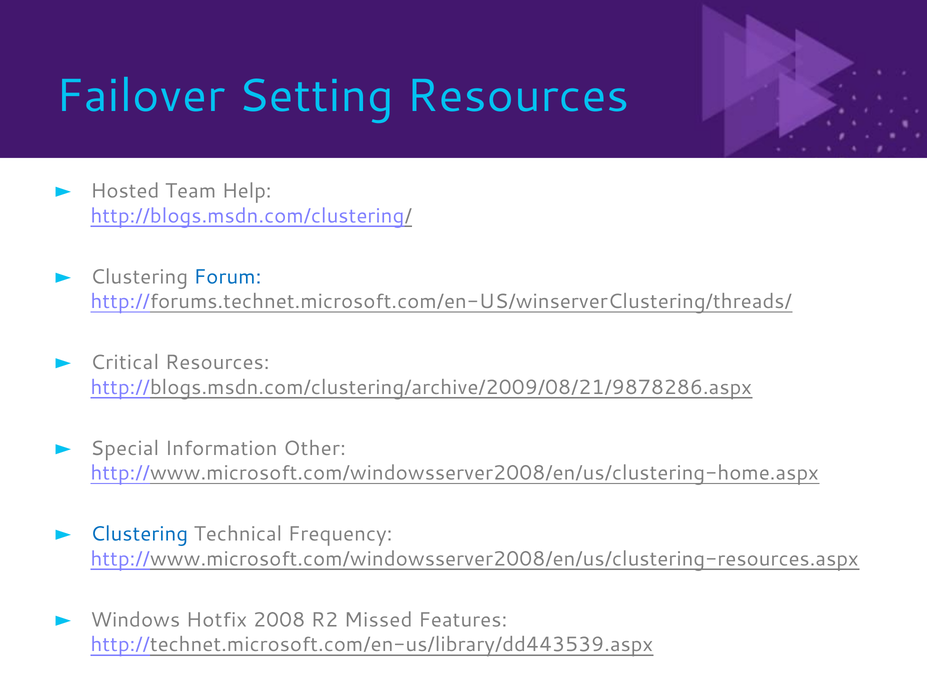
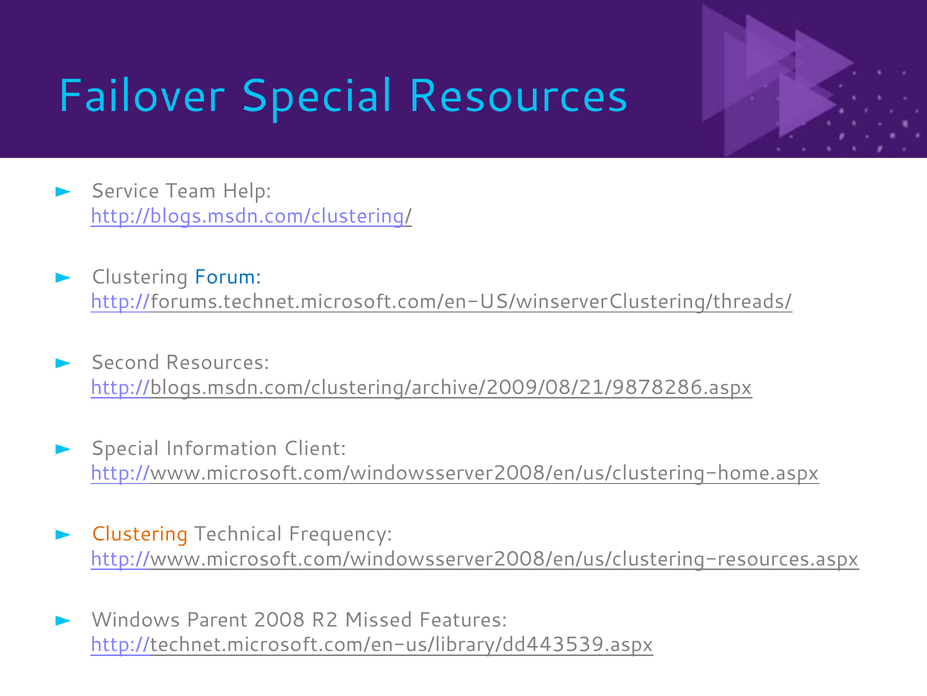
Failover Setting: Setting -> Special
Hosted: Hosted -> Service
Critical: Critical -> Second
Other: Other -> Client
Clustering at (139, 534) colour: blue -> orange
Hotfix: Hotfix -> Parent
